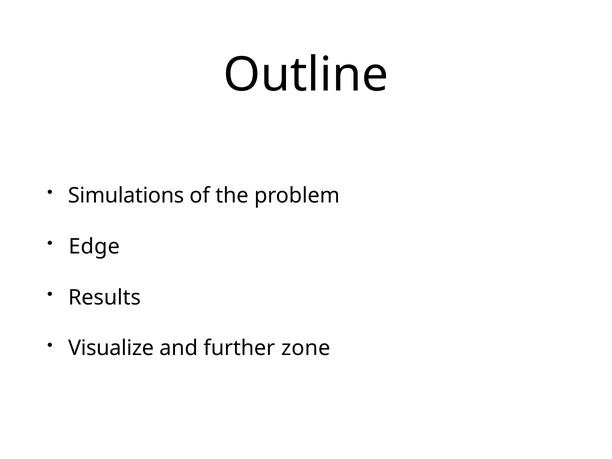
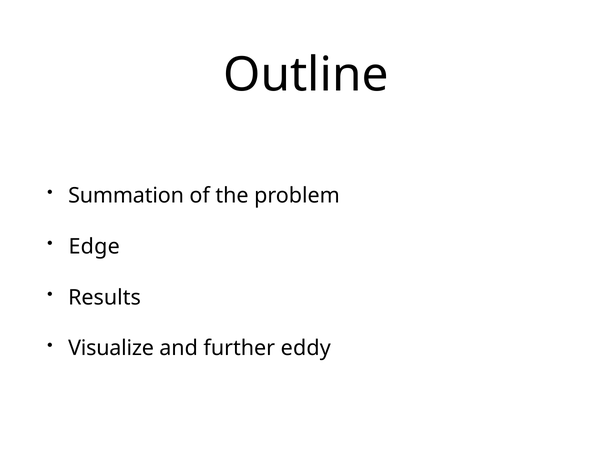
Simulations: Simulations -> Summation
zone: zone -> eddy
